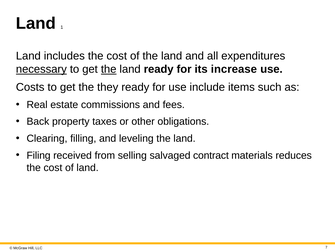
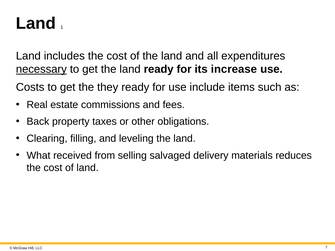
the at (109, 69) underline: present -> none
Filing: Filing -> What
contract: contract -> delivery
